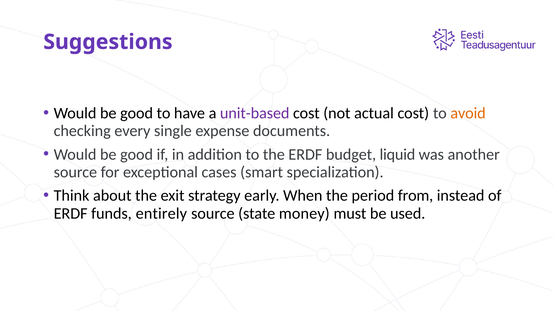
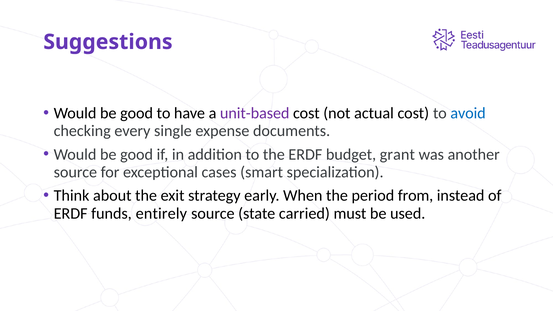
avoid colour: orange -> blue
liquid: liquid -> grant
money: money -> carried
